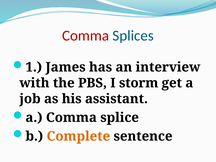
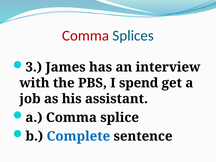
1: 1 -> 3
storm: storm -> spend
Complete colour: orange -> blue
